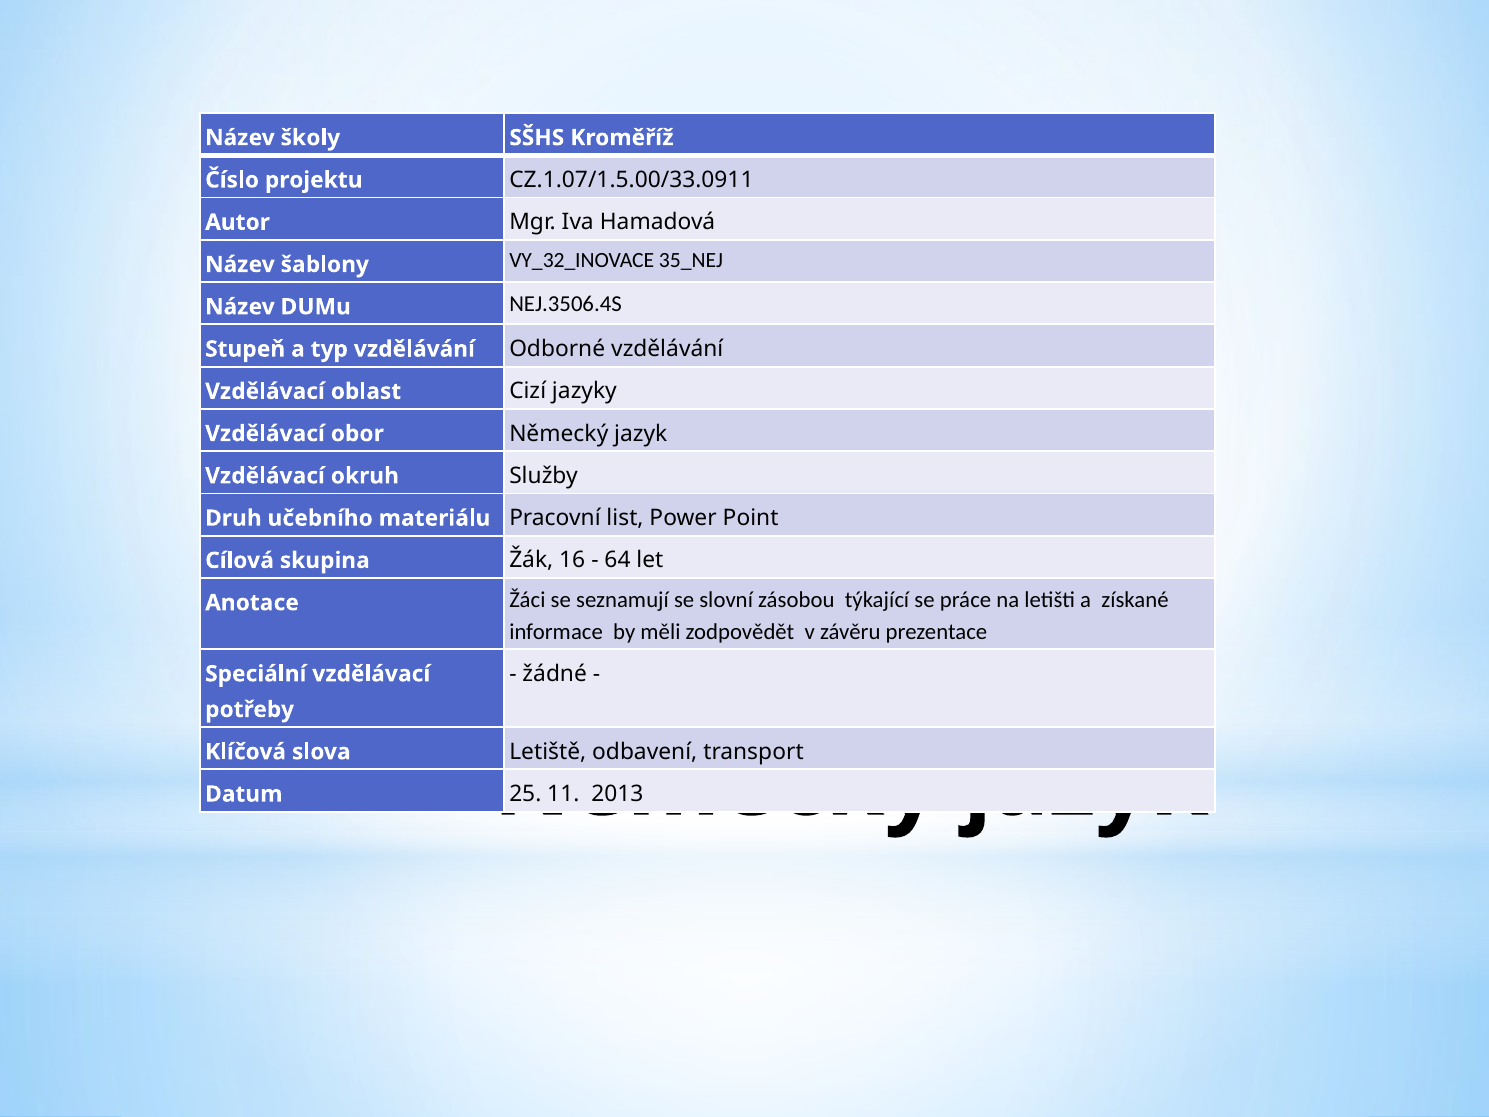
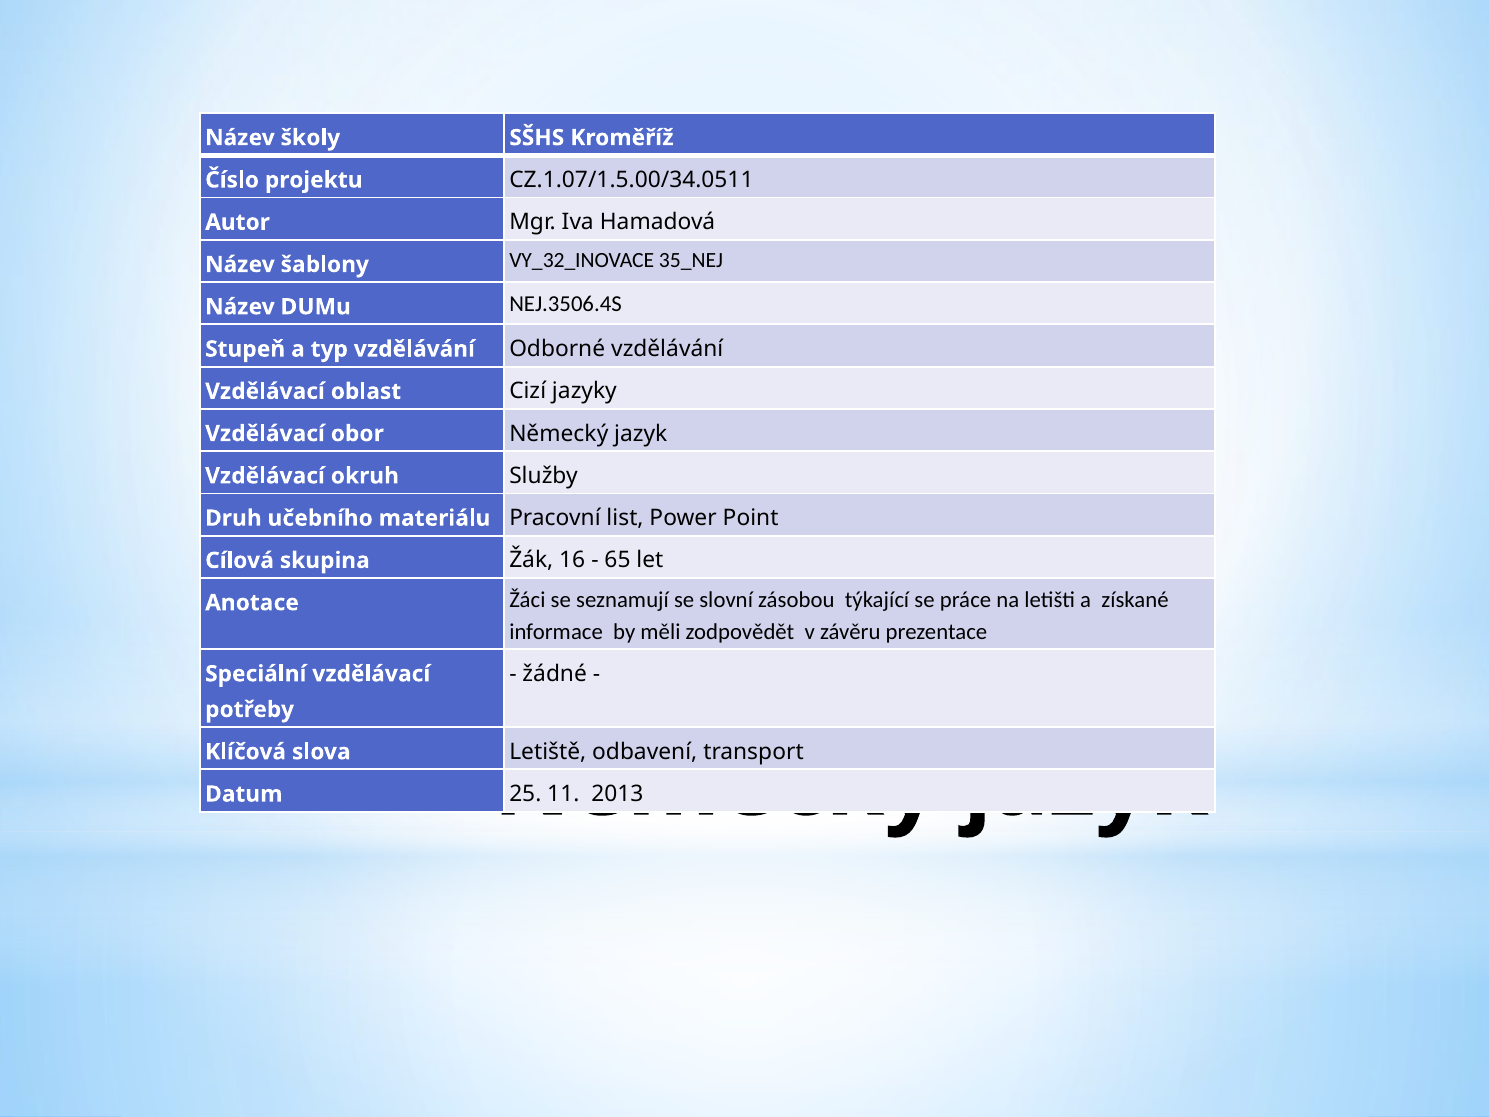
CZ.1.07/1.5.00/33.0911: CZ.1.07/1.5.00/33.0911 -> CZ.1.07/1.5.00/34.0511
64: 64 -> 65
